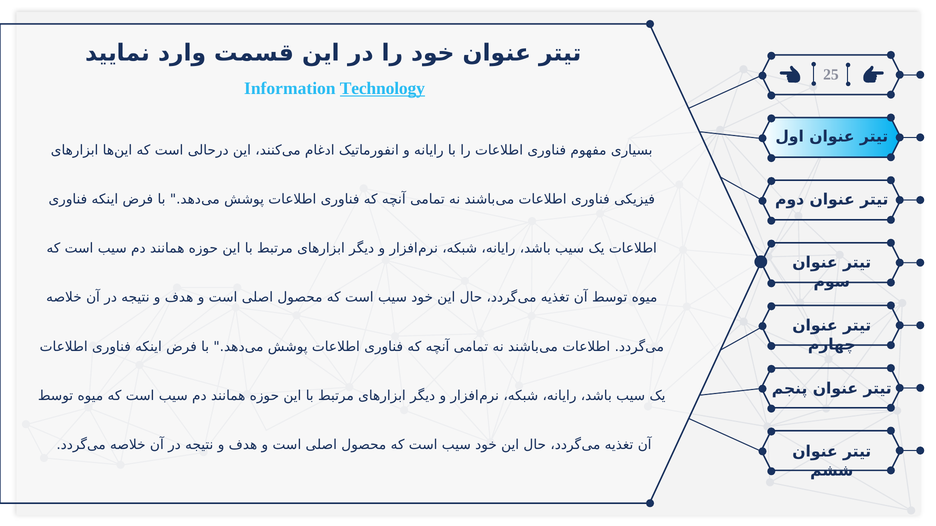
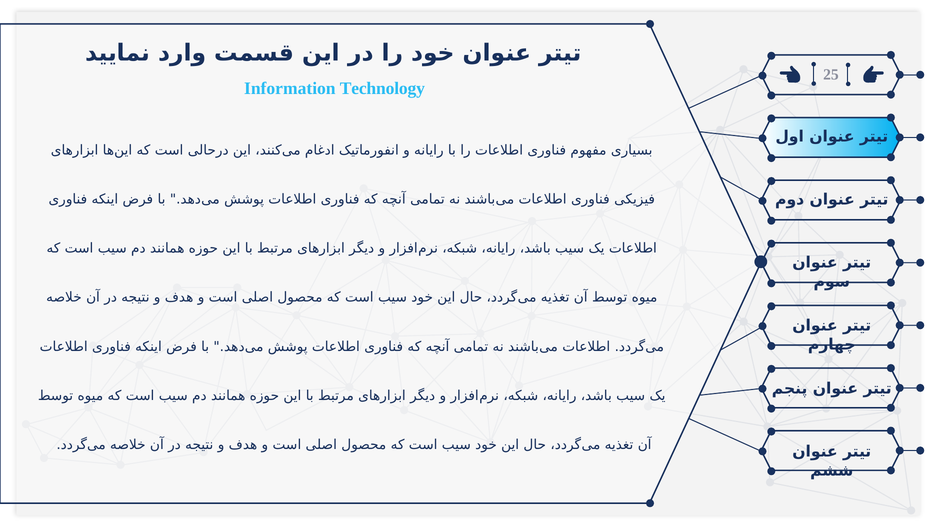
Technology underline: present -> none
